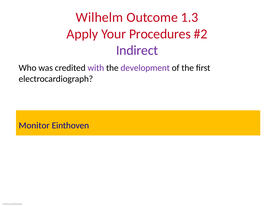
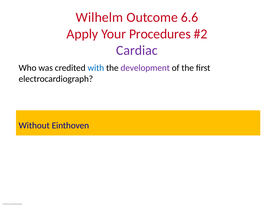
1.3: 1.3 -> 6.6
Indirect: Indirect -> Cardiac
with colour: purple -> blue
Monitor: Monitor -> Without
